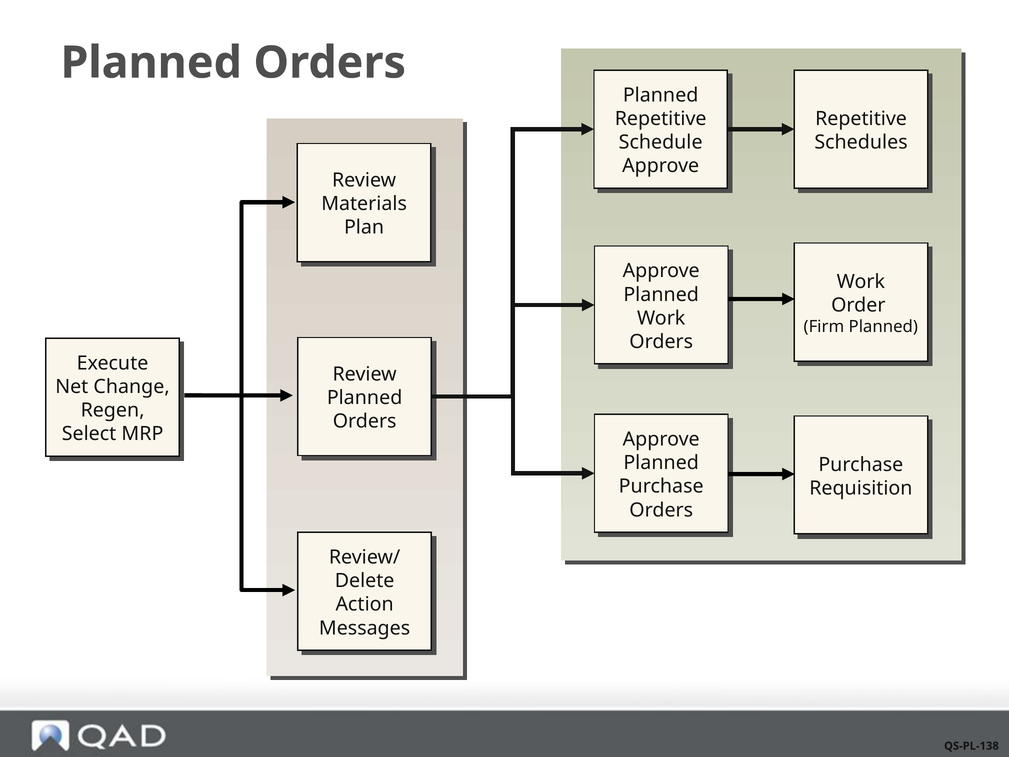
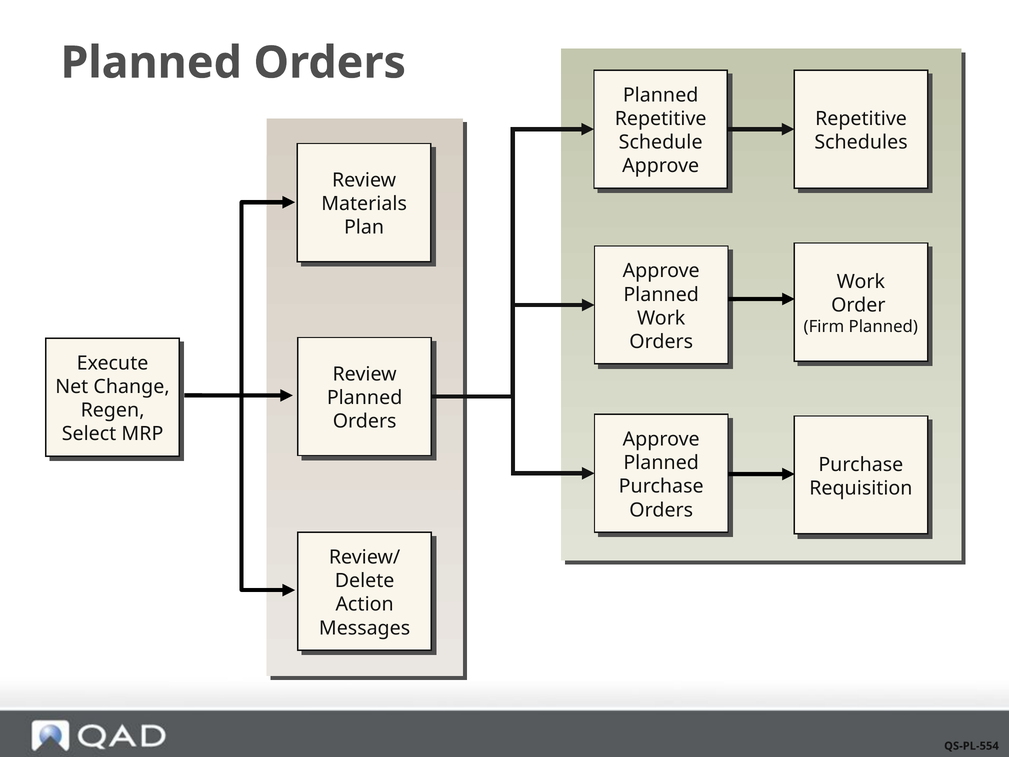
QS-PL-138: QS-PL-138 -> QS-PL-554
